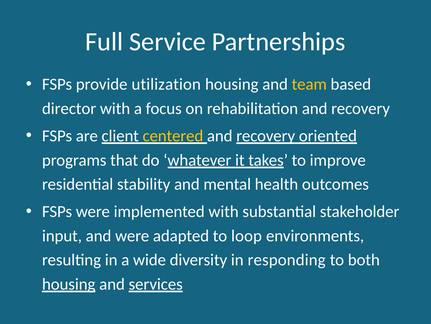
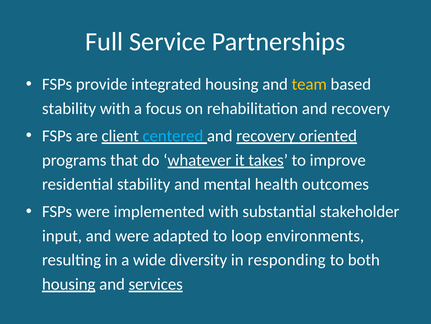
utilization: utilization -> integrated
director at (69, 108): director -> stability
centered colour: yellow -> light blue
